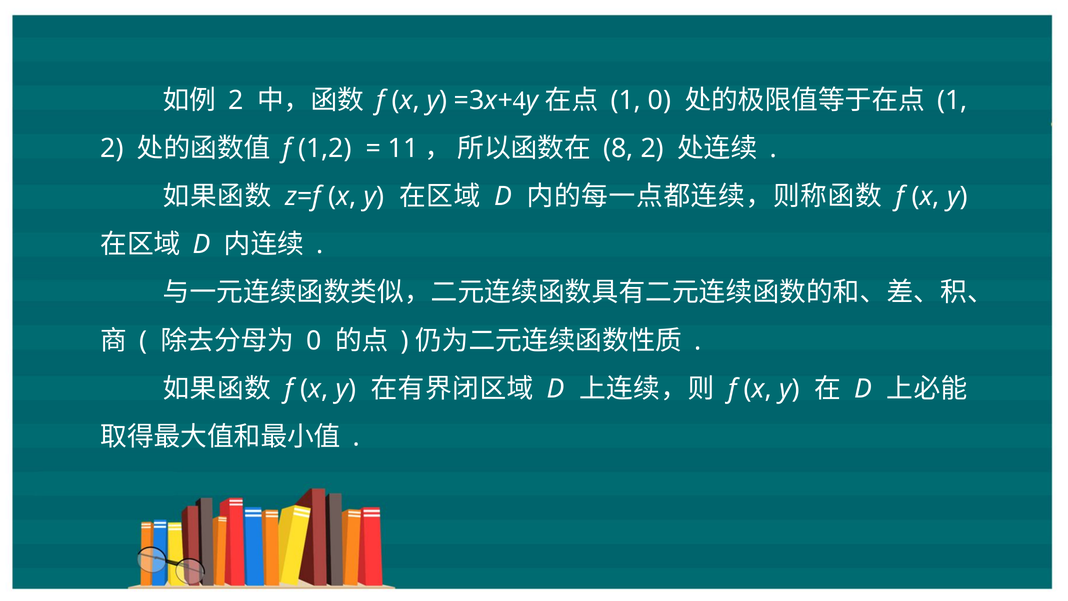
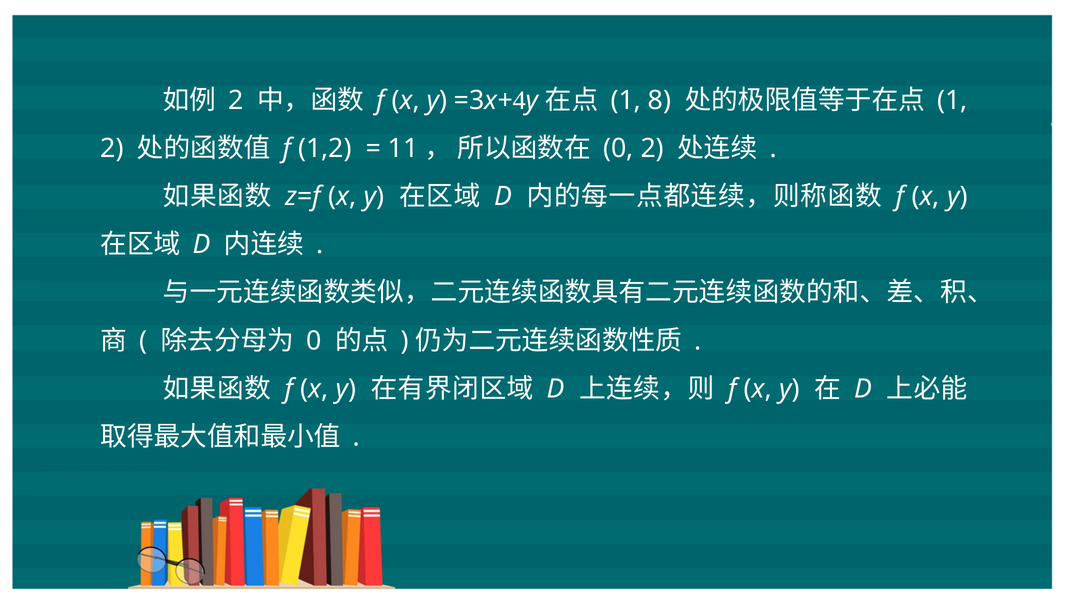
1 0: 0 -> 8
8 at (618, 148): 8 -> 0
